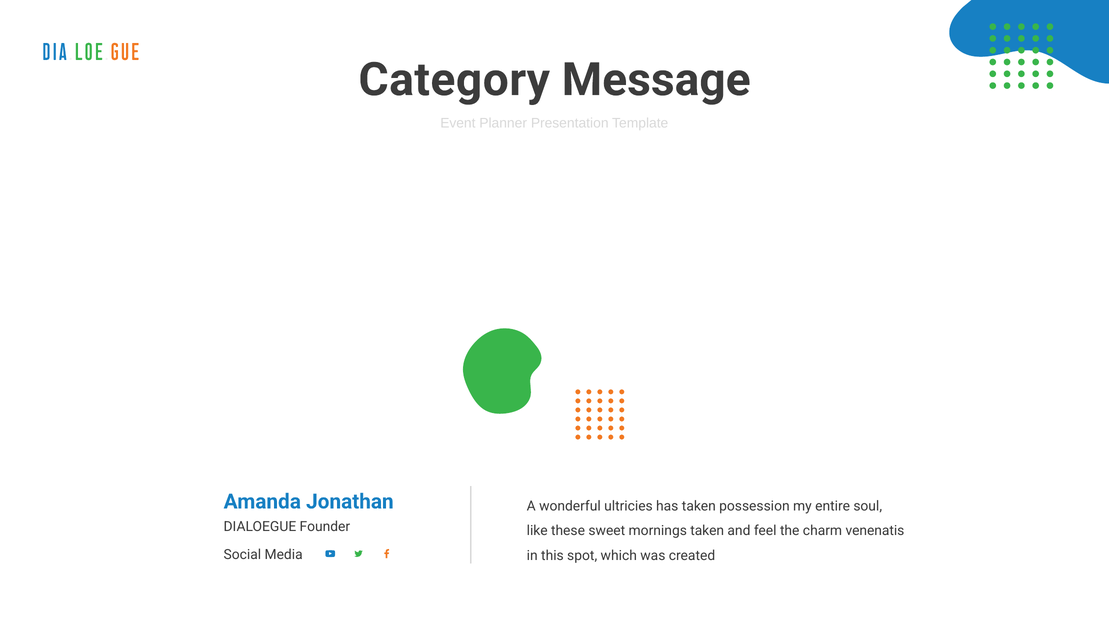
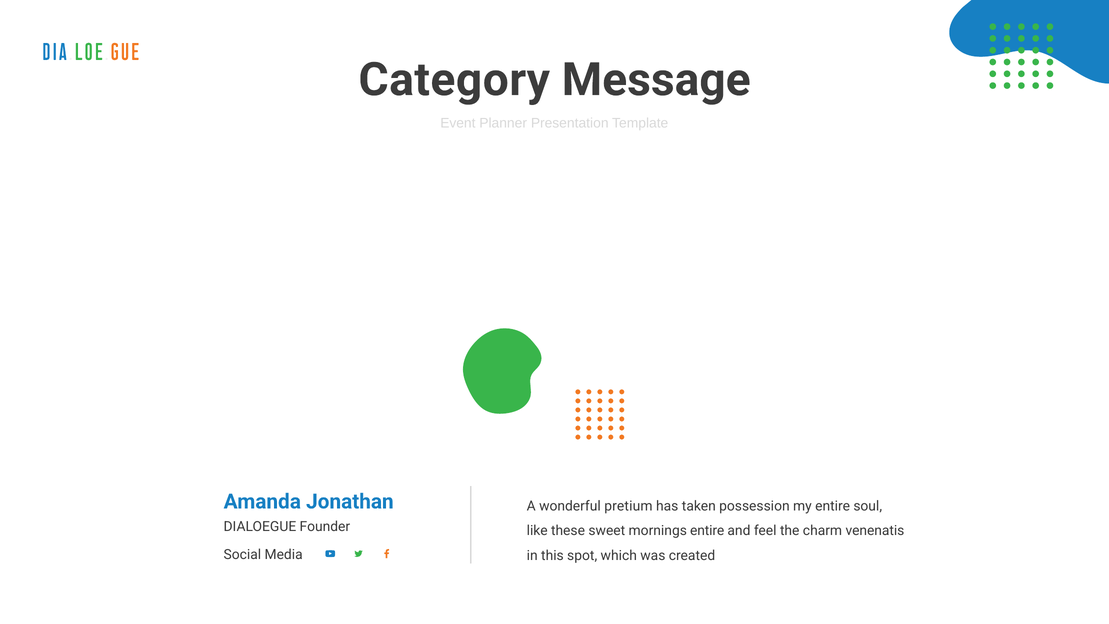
ultricies: ultricies -> pretium
mornings taken: taken -> entire
